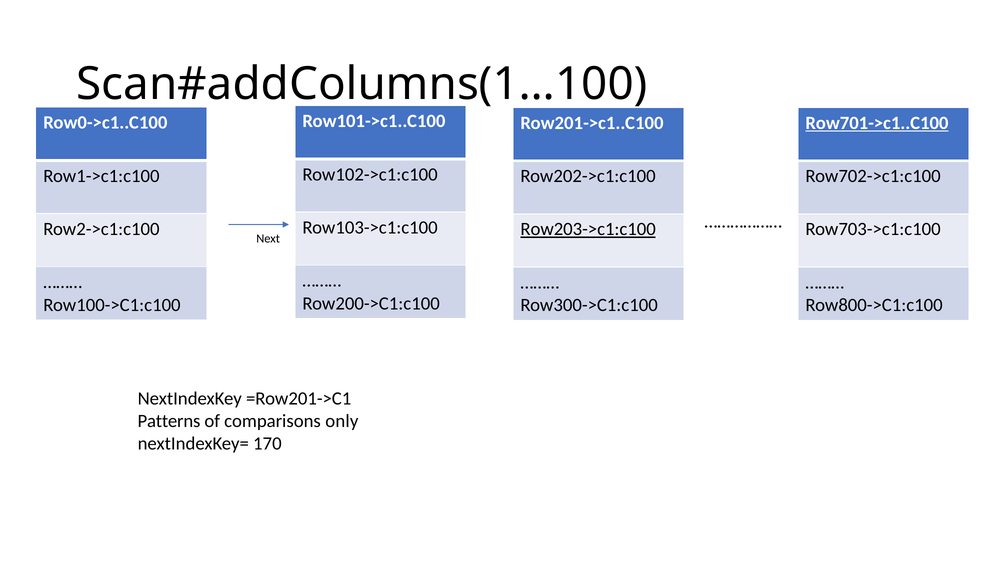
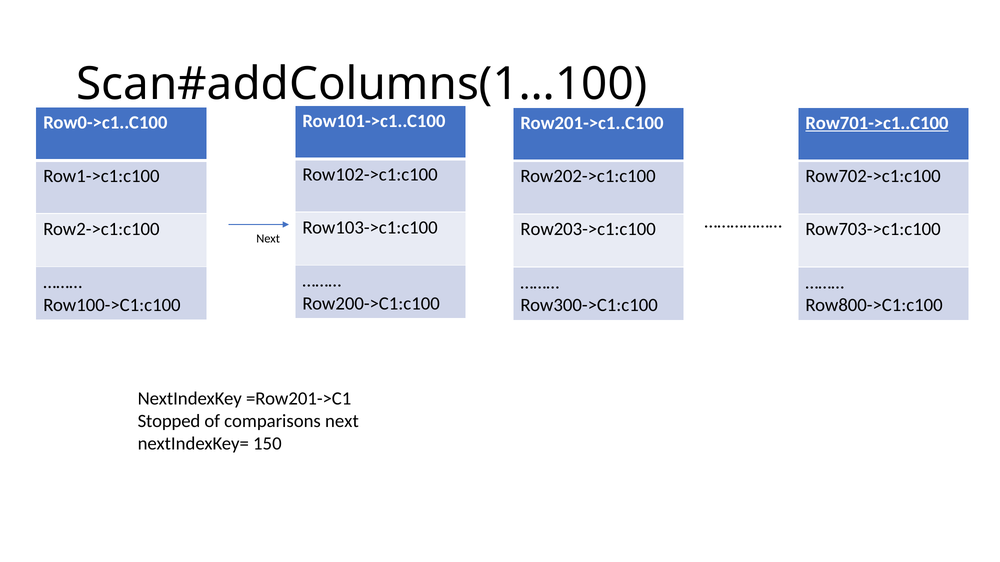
Row203->c1:c100 underline: present -> none
Patterns: Patterns -> Stopped
comparisons only: only -> next
170: 170 -> 150
